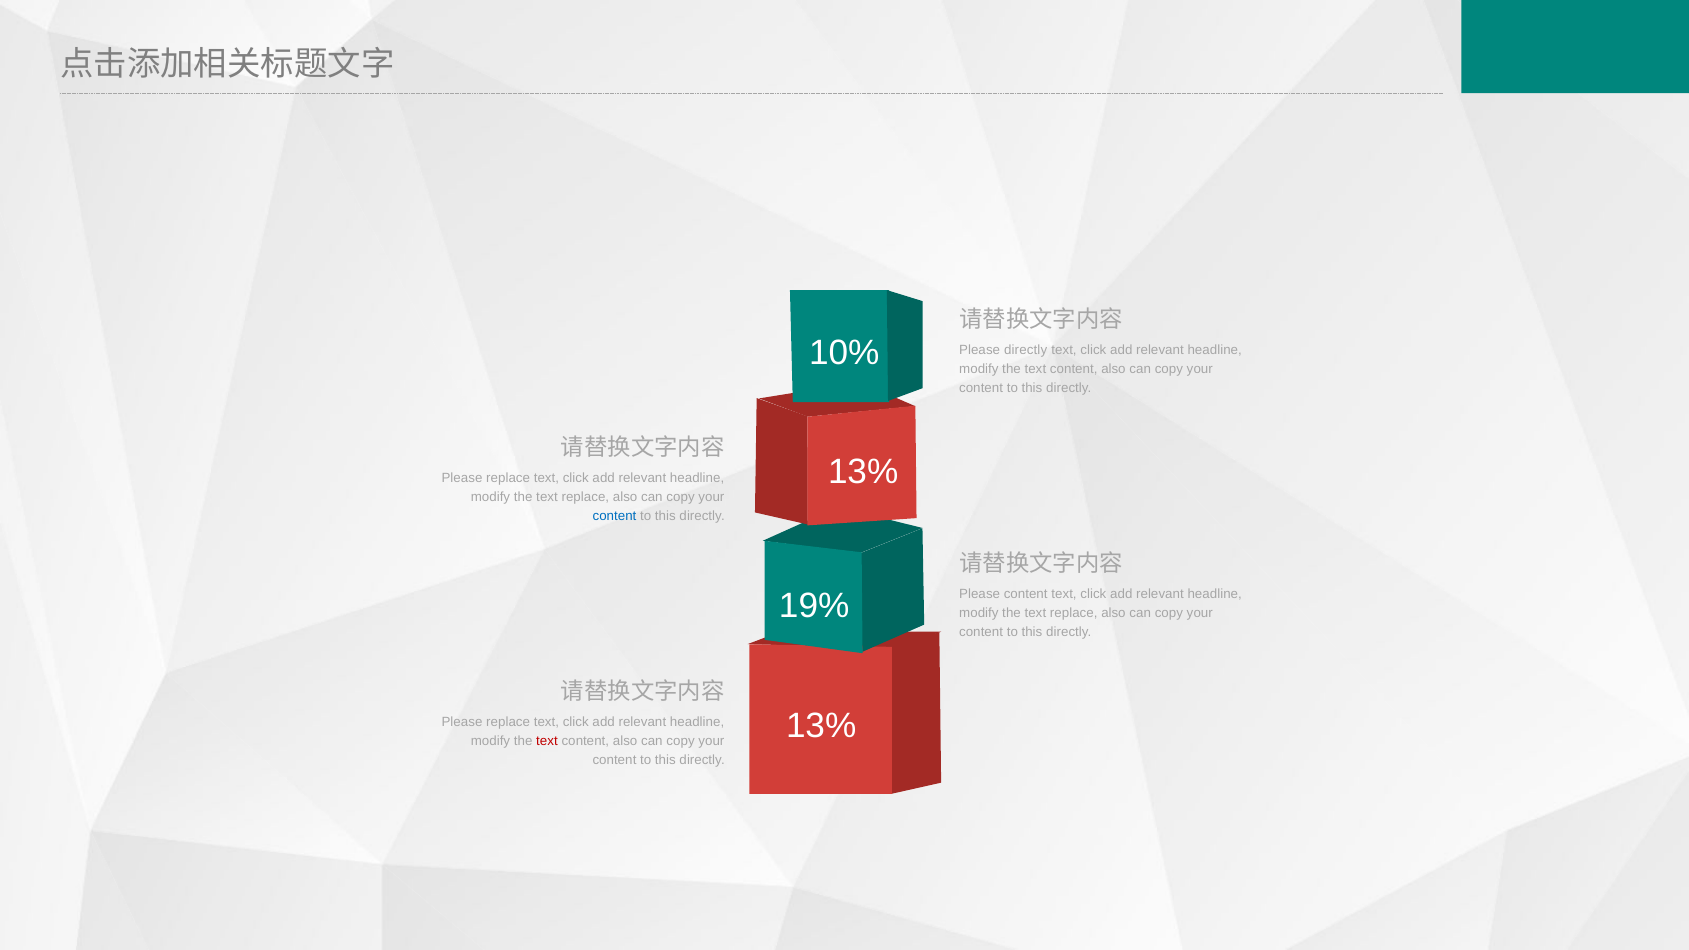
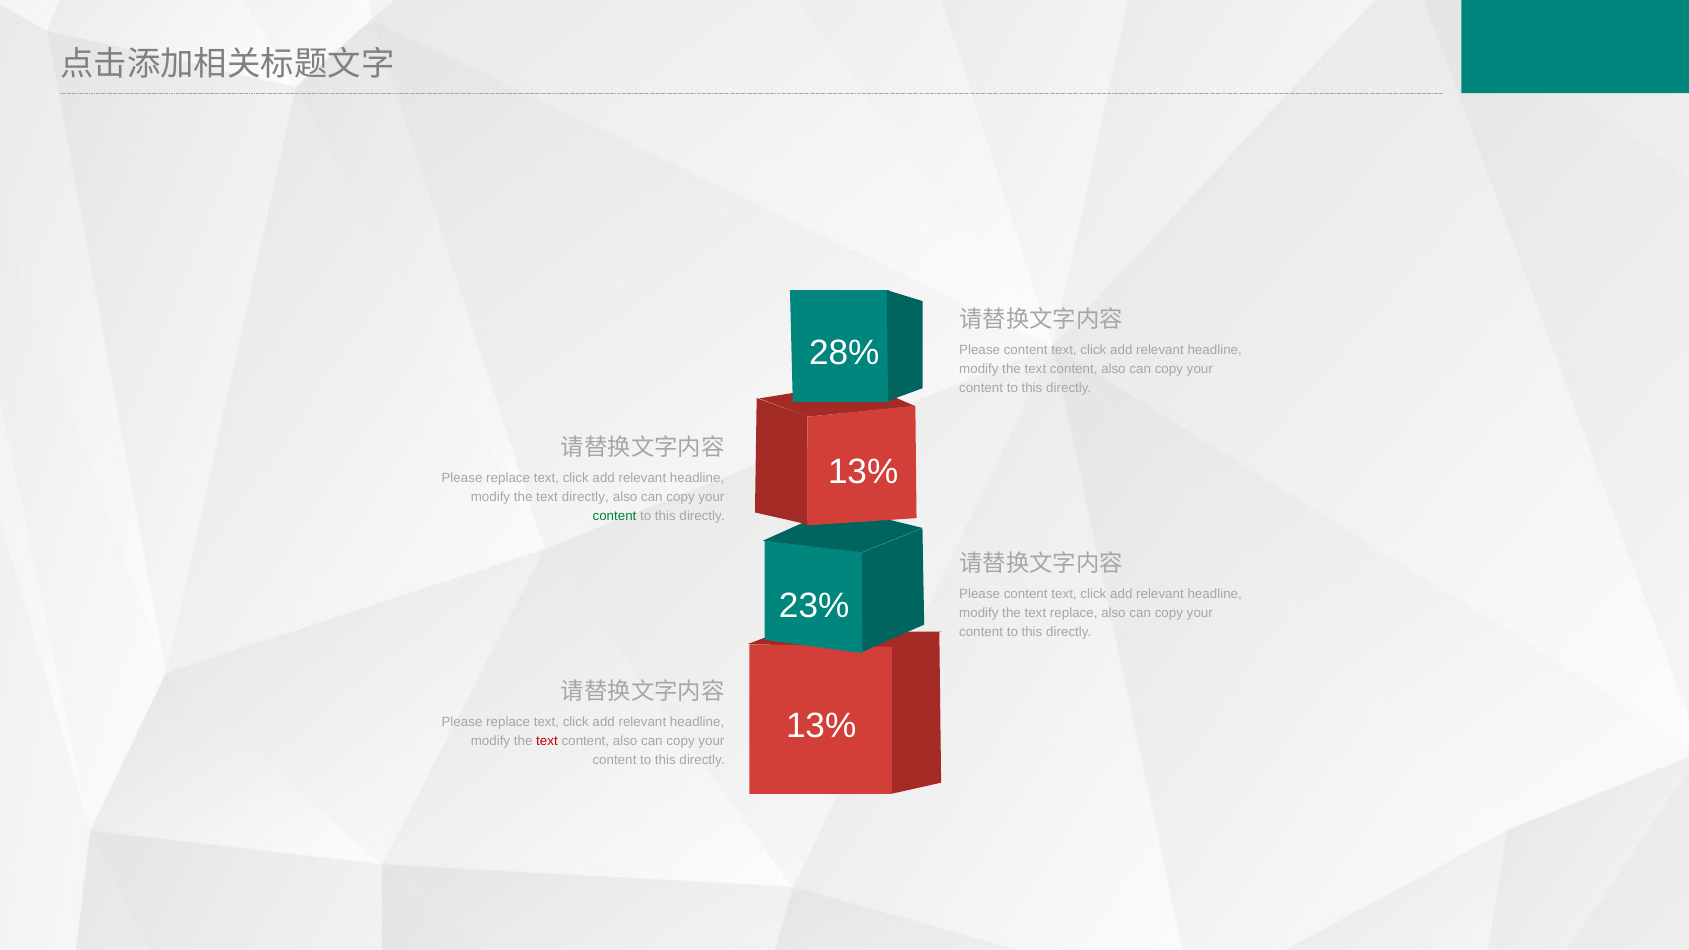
10%: 10% -> 28%
directly at (1026, 350): directly -> content
replace at (585, 497): replace -> directly
content at (615, 516) colour: blue -> green
19%: 19% -> 23%
